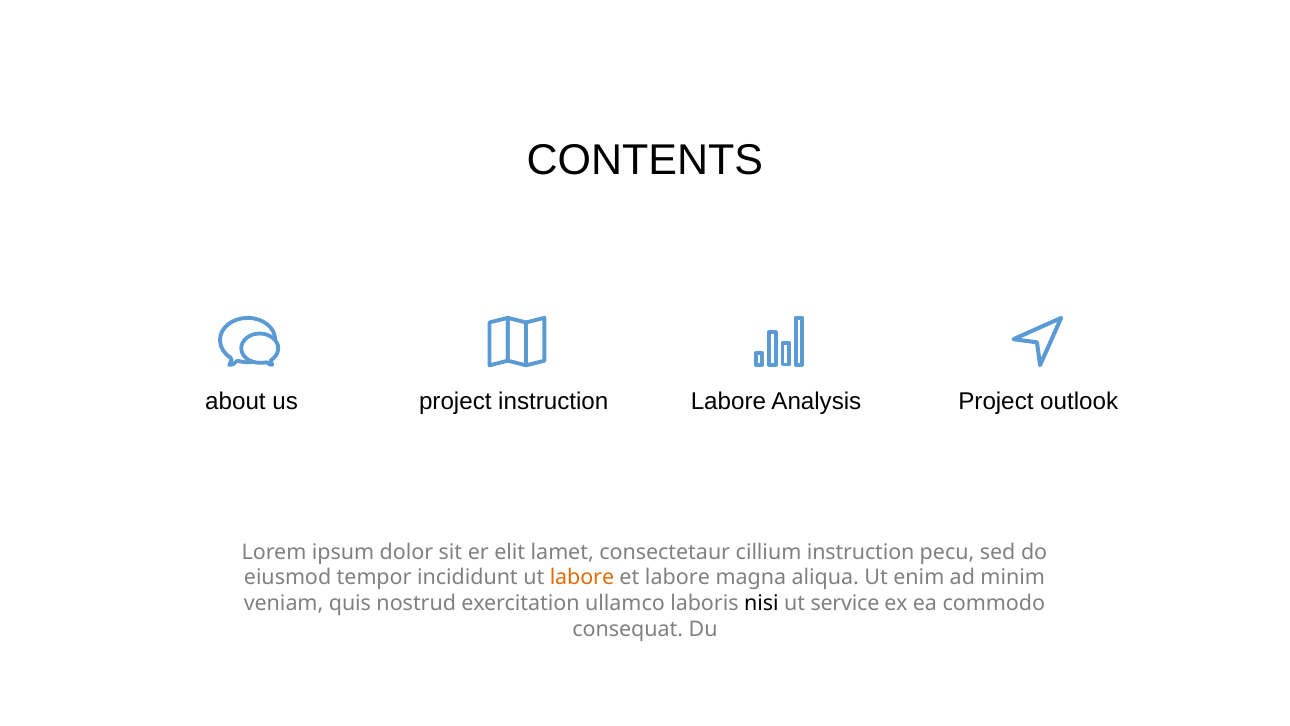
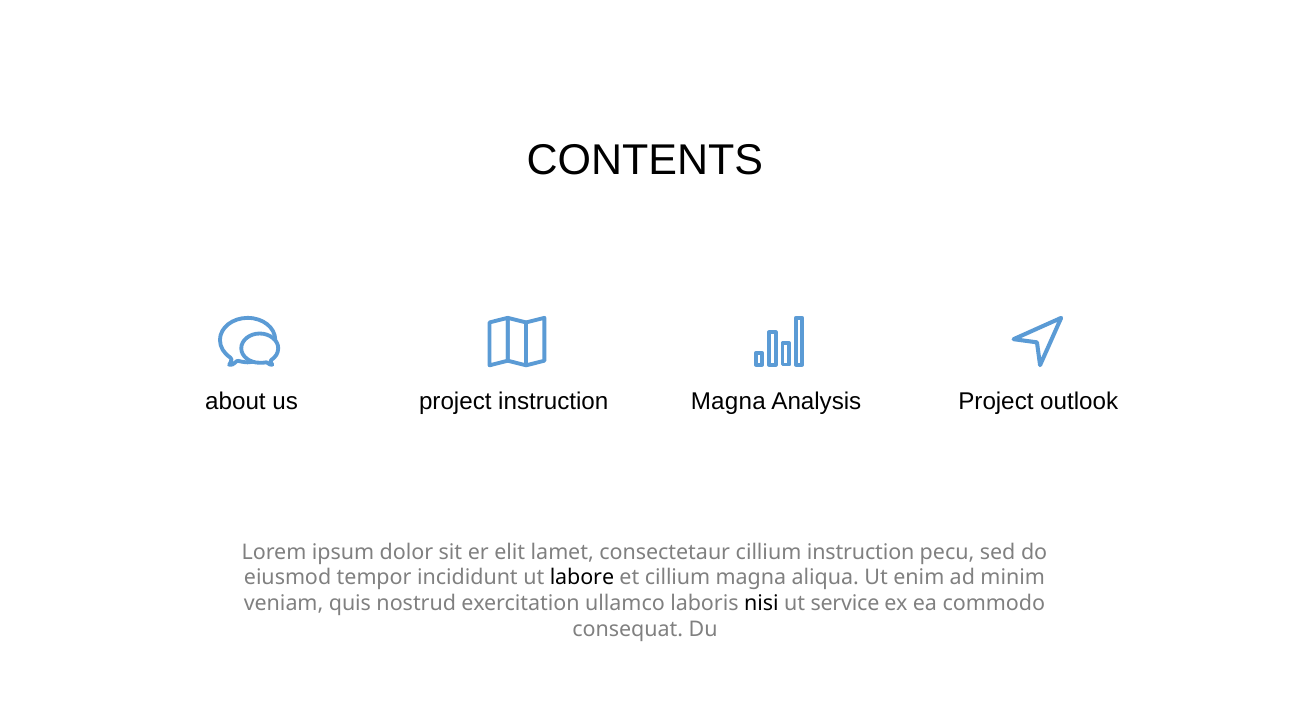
instruction Labore: Labore -> Magna
labore at (582, 578) colour: orange -> black
et labore: labore -> cillium
